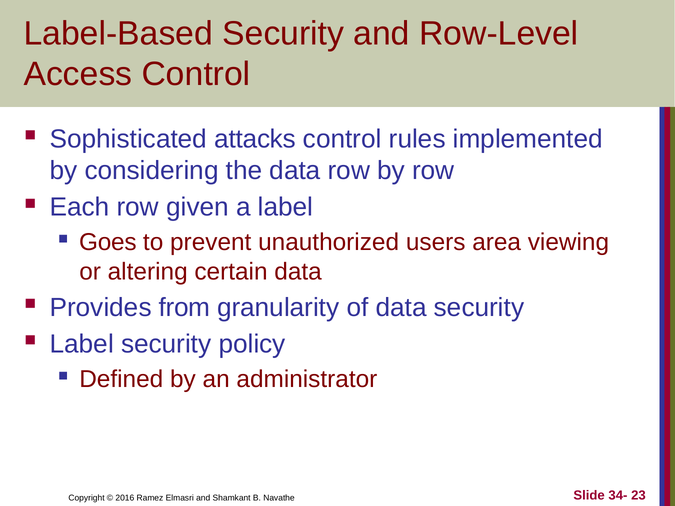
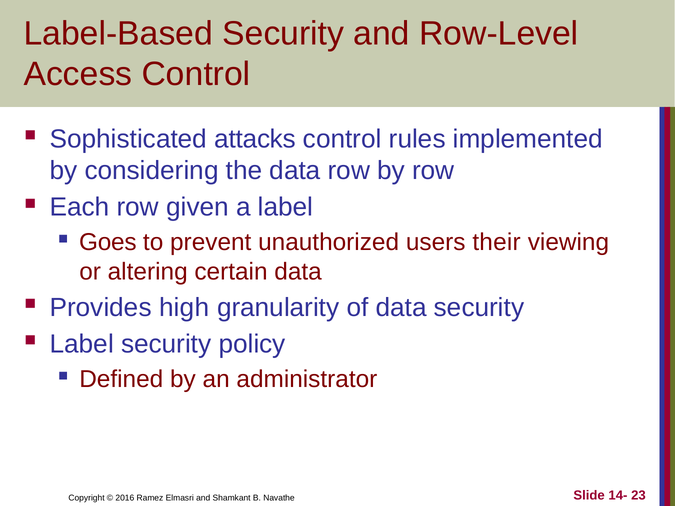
area: area -> their
from: from -> high
34-: 34- -> 14-
